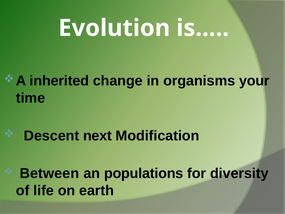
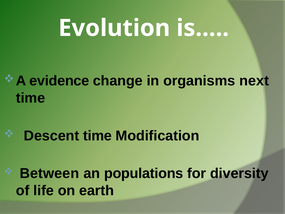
inherited: inherited -> evidence
your: your -> next
Descent next: next -> time
